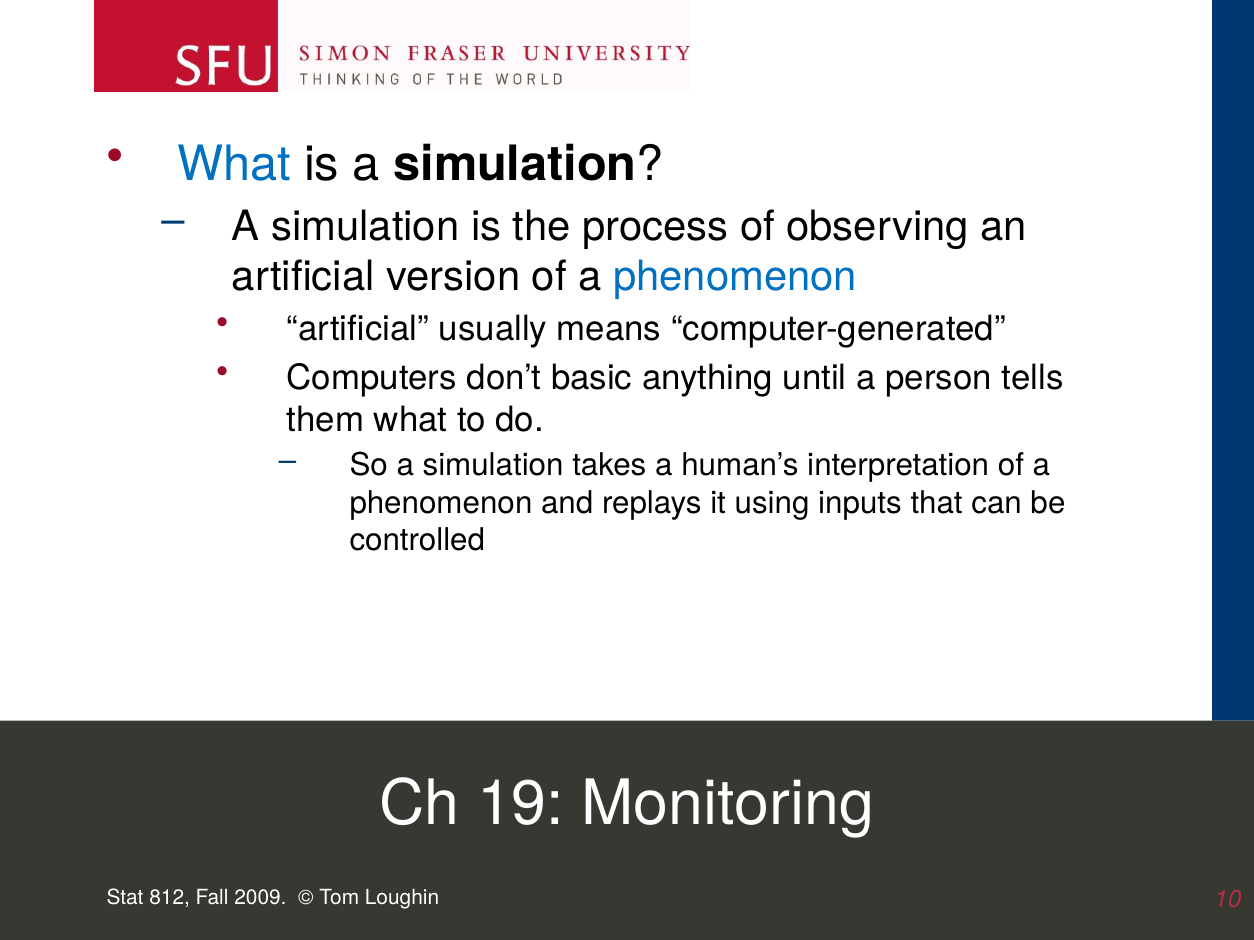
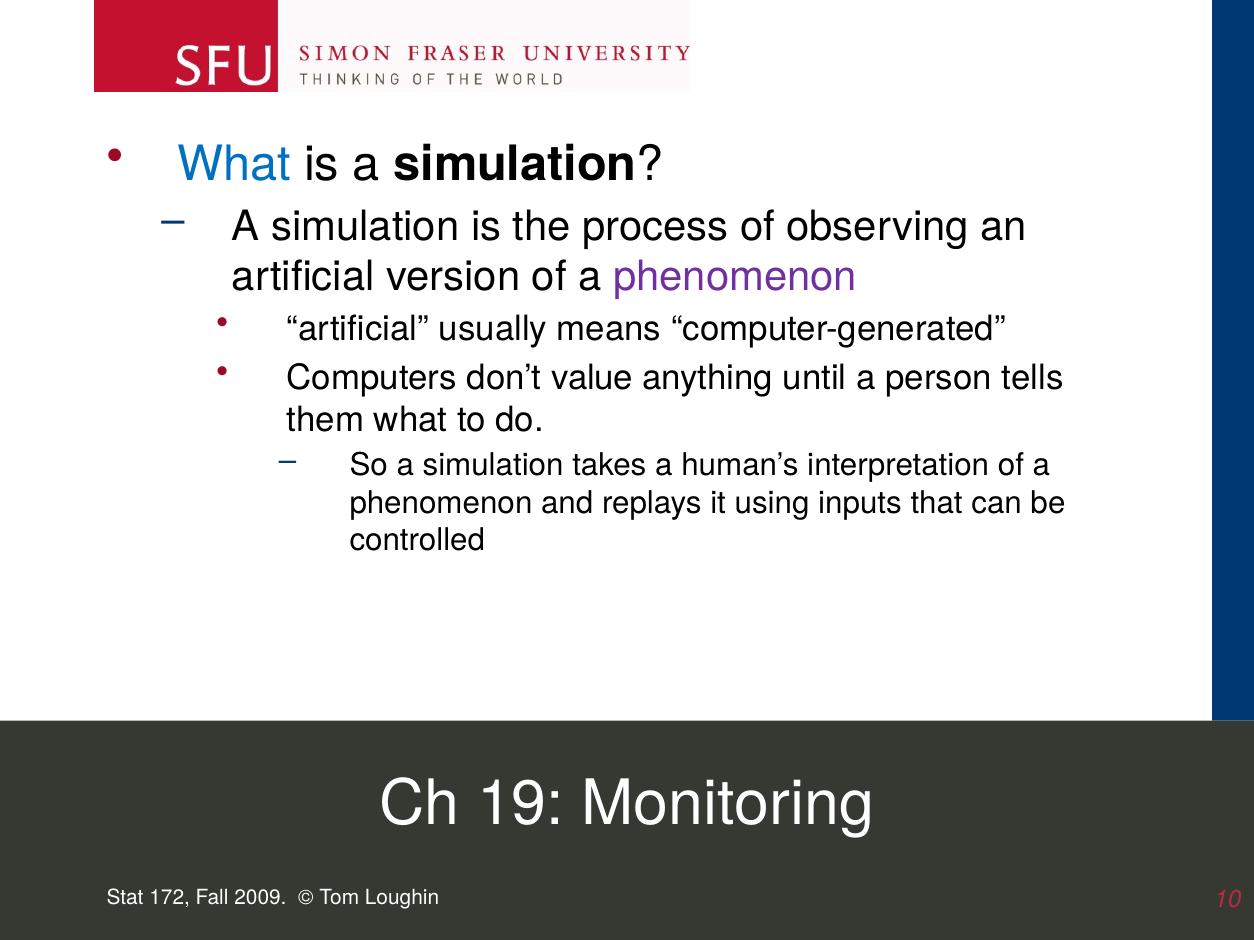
phenomenon at (735, 277) colour: blue -> purple
basic: basic -> value
812: 812 -> 172
